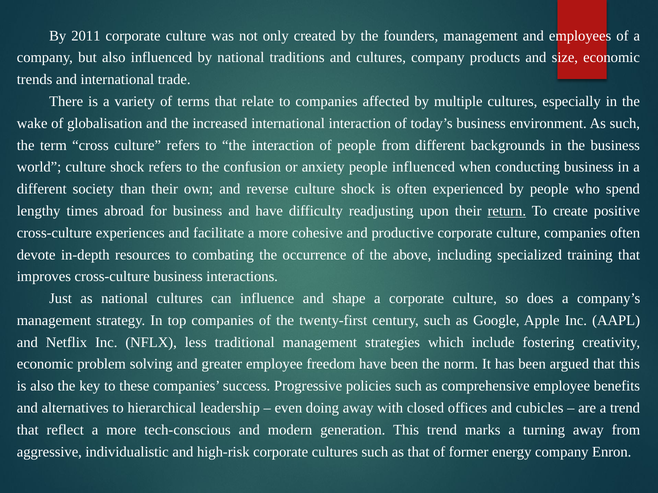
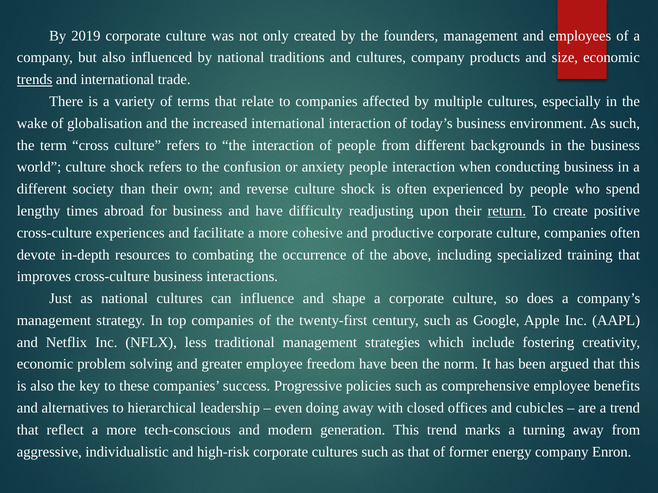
2011: 2011 -> 2019
trends underline: none -> present
people influenced: influenced -> interaction
